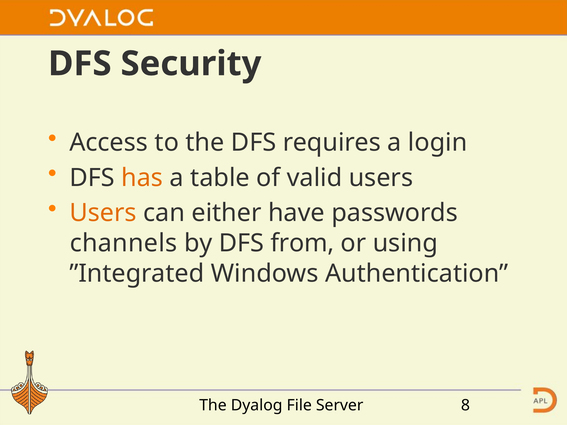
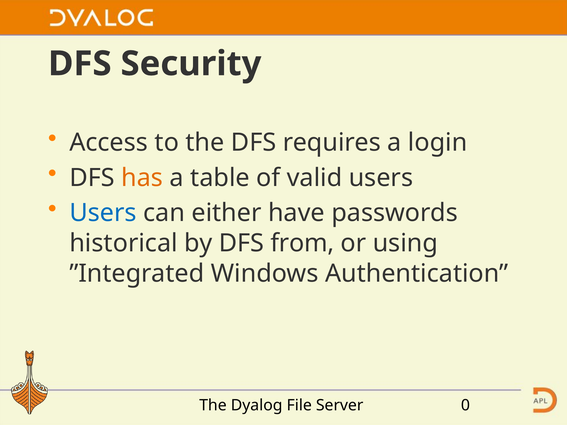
Users at (103, 213) colour: orange -> blue
channels: channels -> historical
8: 8 -> 0
